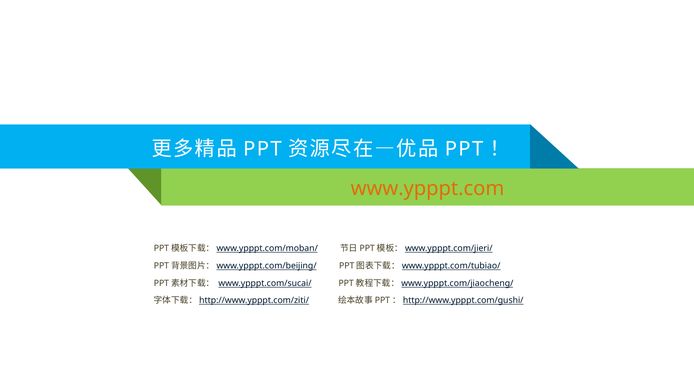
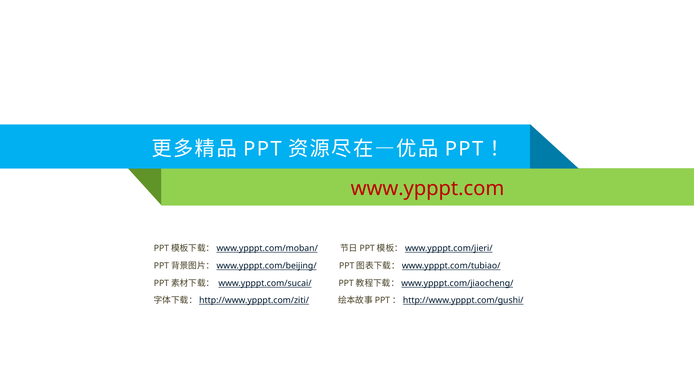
www.ypppt.com colour: orange -> red
